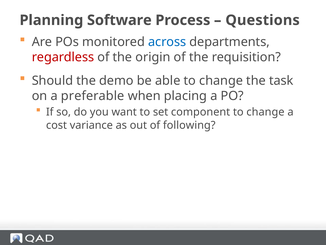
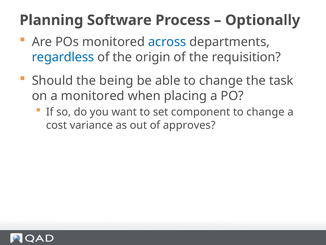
Questions: Questions -> Optionally
regardless colour: red -> blue
demo: demo -> being
a preferable: preferable -> monitored
following: following -> approves
